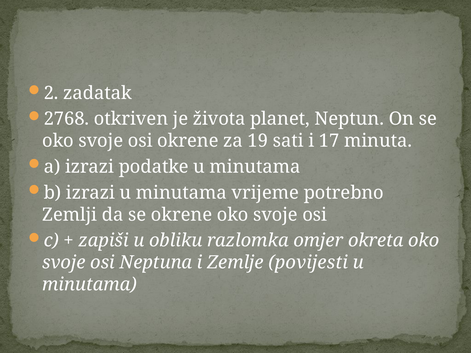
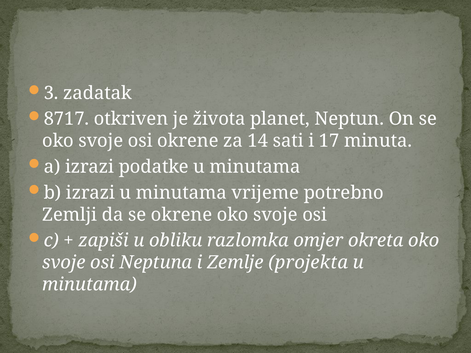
2: 2 -> 3
2768: 2768 -> 8717
19: 19 -> 14
povijesti: povijesti -> projekta
